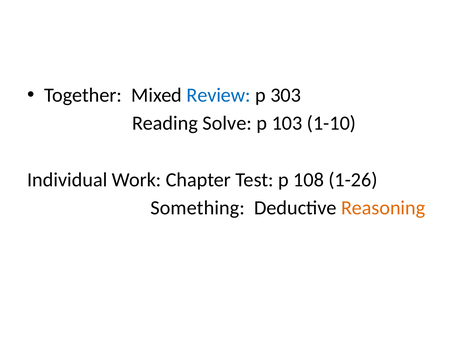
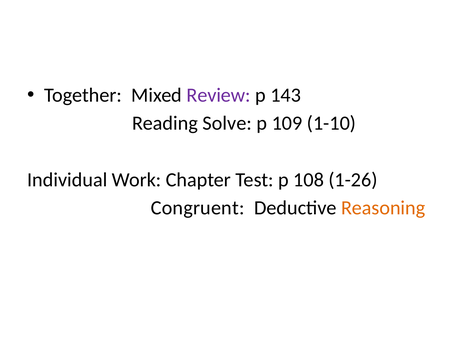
Review colour: blue -> purple
303: 303 -> 143
103: 103 -> 109
Something: Something -> Congruent
